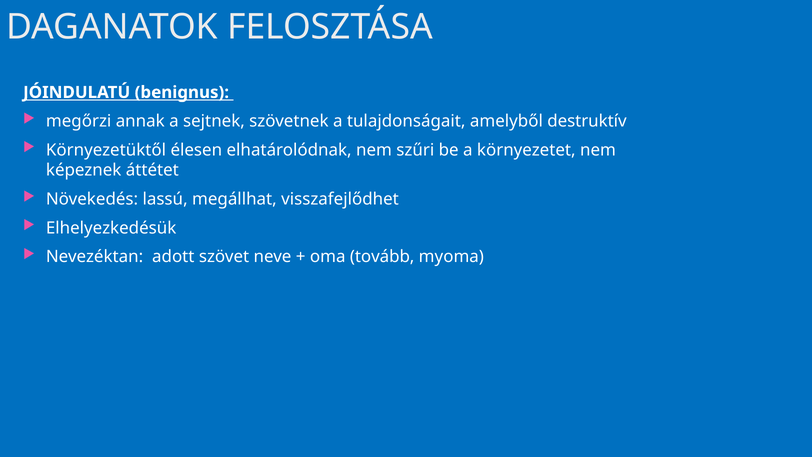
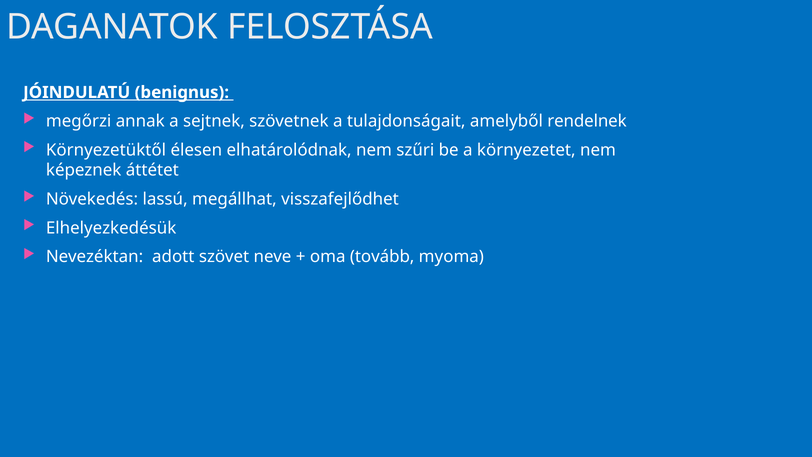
destruktív: destruktív -> rendelnek
